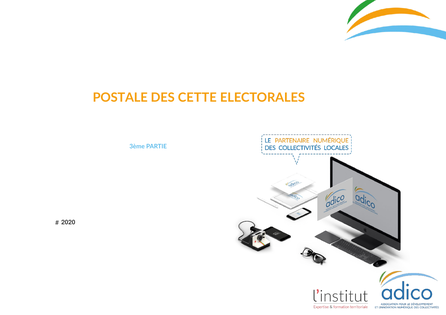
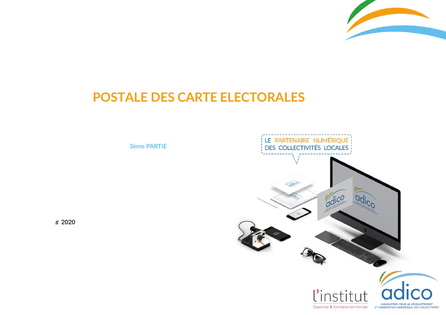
CETTE: CETTE -> CARTE
